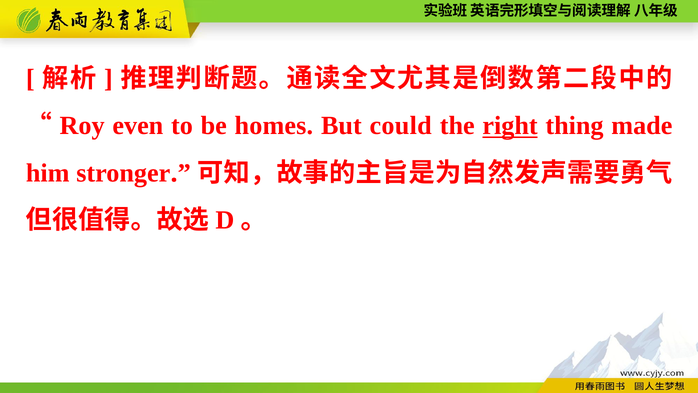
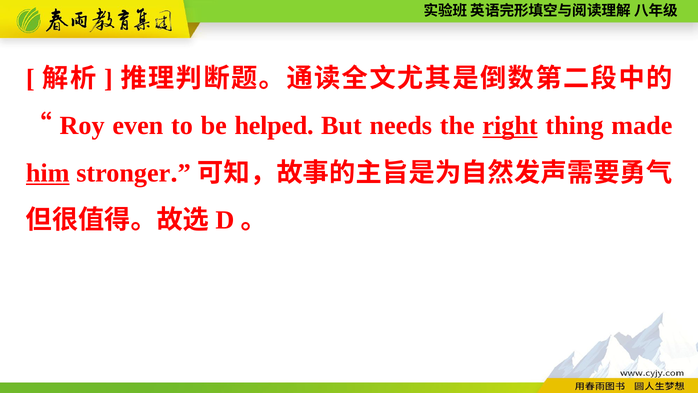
homes: homes -> helped
could: could -> needs
him underline: none -> present
